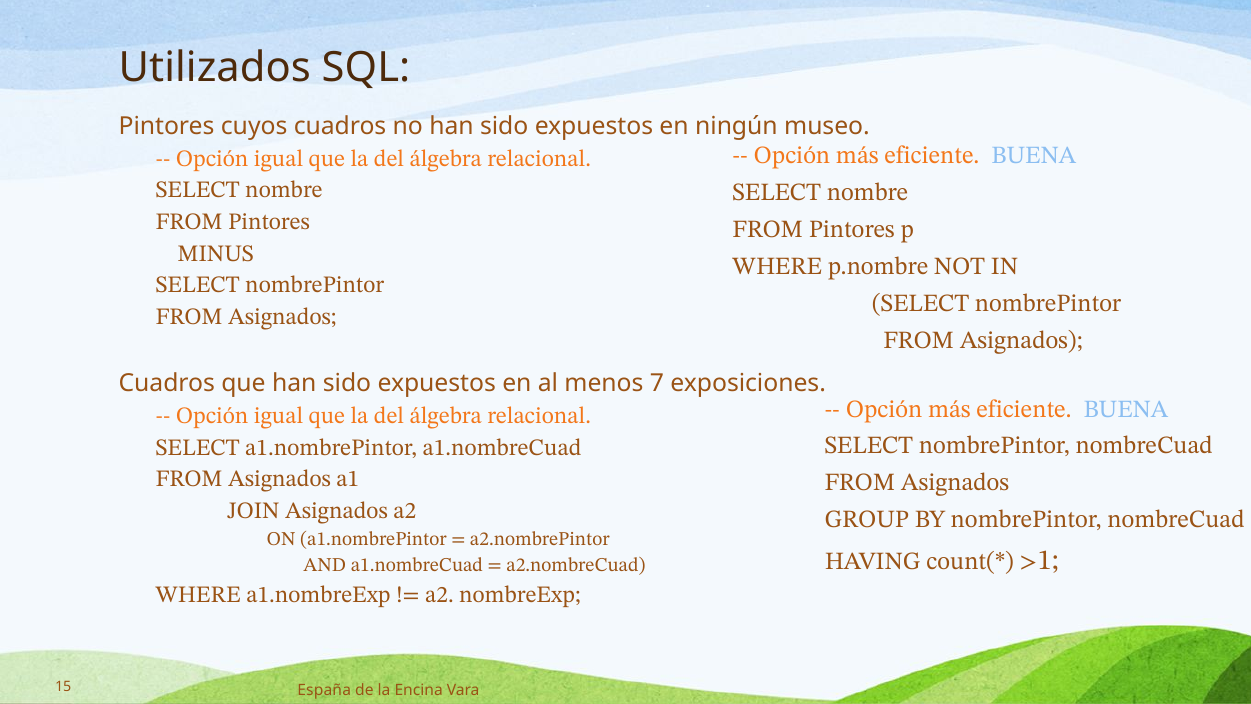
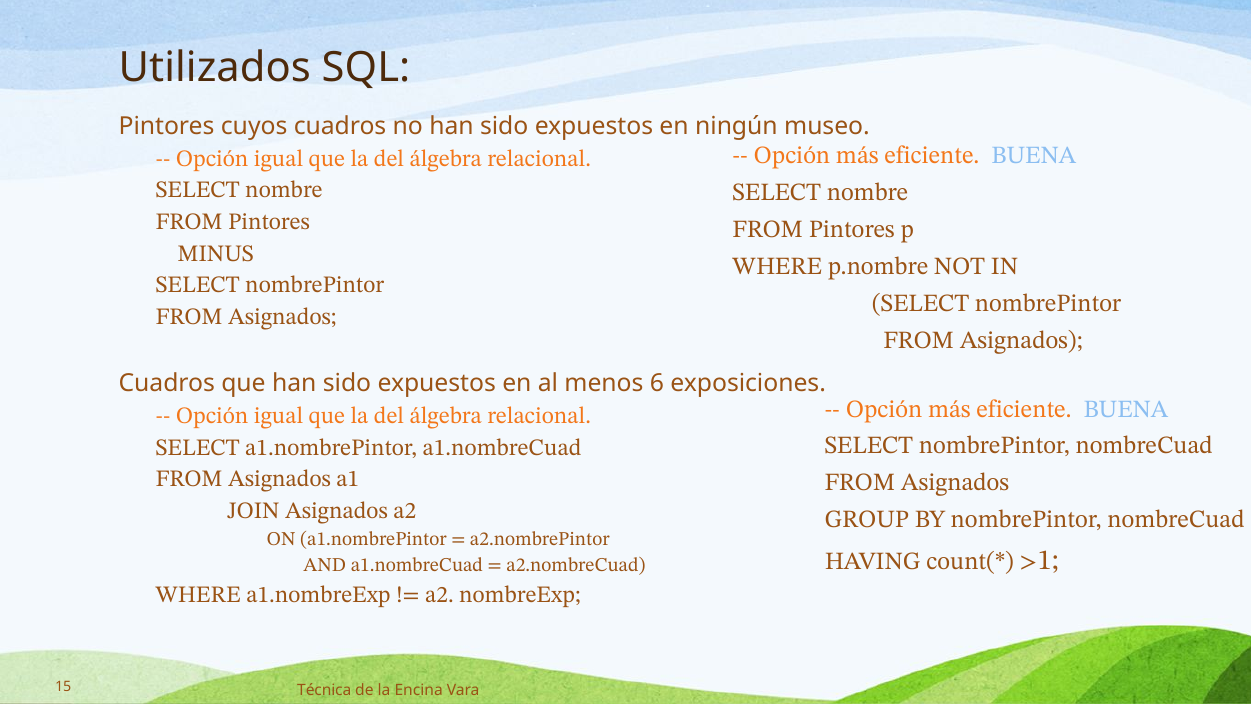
7: 7 -> 6
España: España -> Técnica
